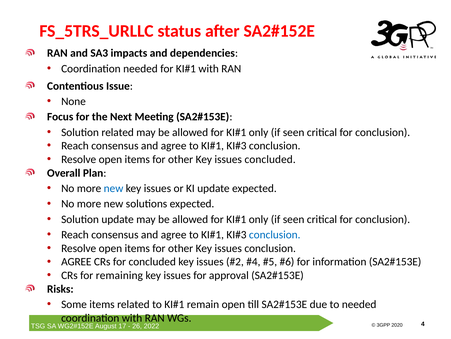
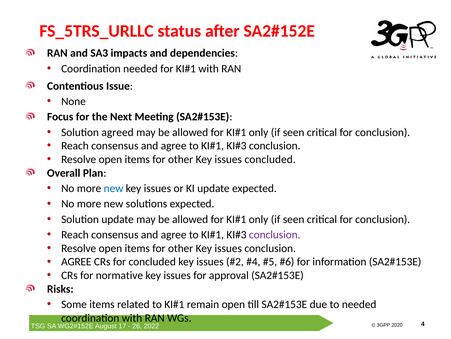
Solution related: related -> agreed
conclusion at (275, 234) colour: blue -> purple
remaining: remaining -> normative
